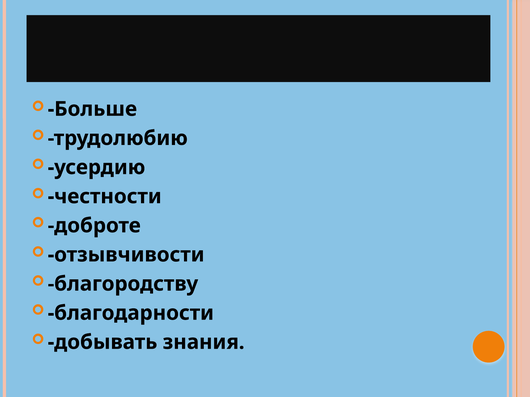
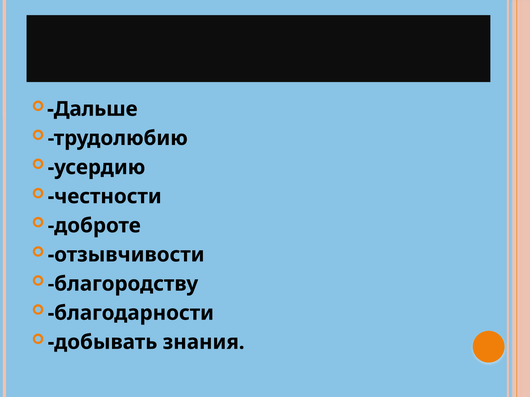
Больше: Больше -> Дальше
